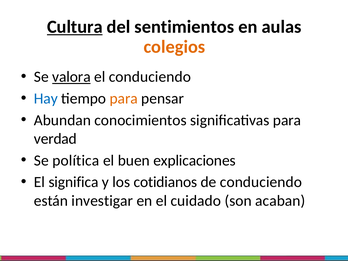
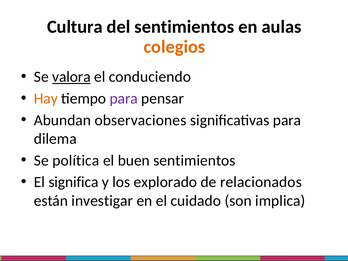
Cultura underline: present -> none
Hay colour: blue -> orange
para at (124, 99) colour: orange -> purple
conocimientos: conocimientos -> observaciones
verdad: verdad -> dilema
buen explicaciones: explicaciones -> sentimientos
cotidianos: cotidianos -> explorado
de conduciendo: conduciendo -> relacionados
acaban: acaban -> implica
